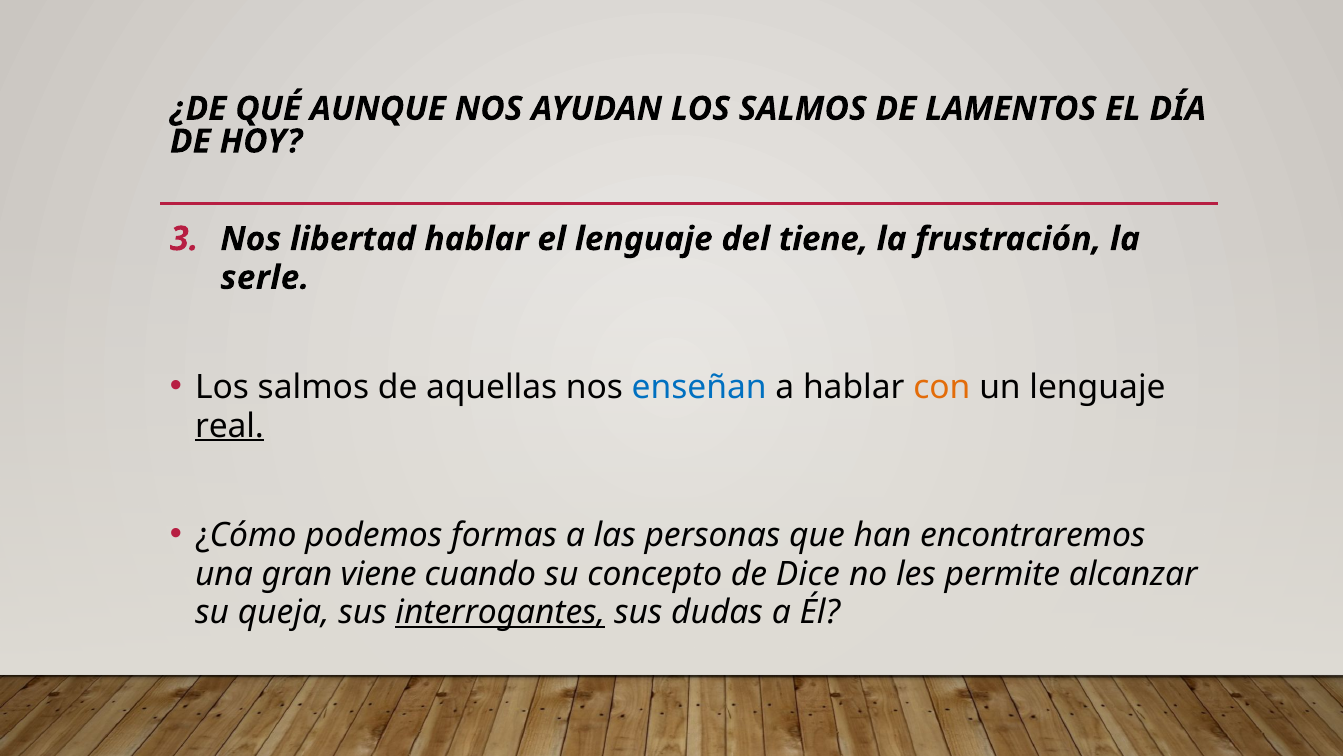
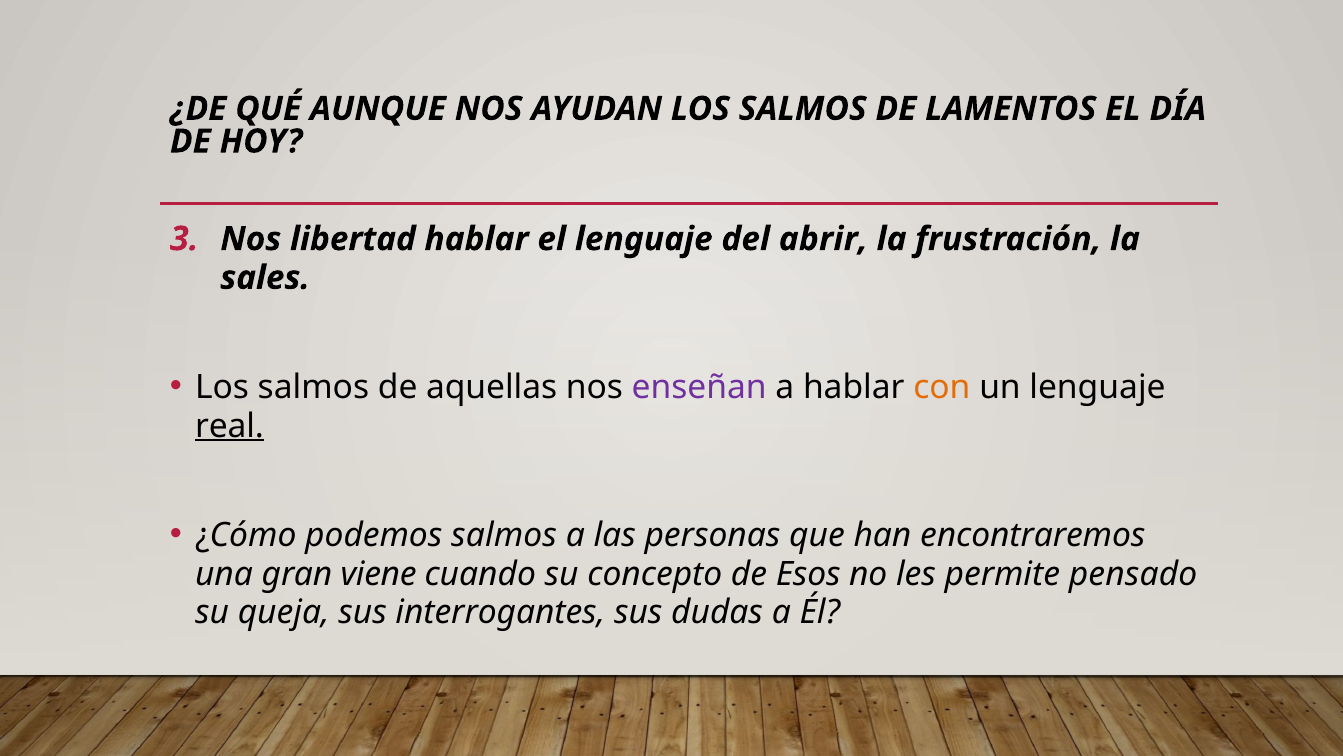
tiene: tiene -> abrir
serle: serle -> sales
enseñan colour: blue -> purple
podemos formas: formas -> salmos
Dice: Dice -> Esos
alcanzar: alcanzar -> pensado
interrogantes underline: present -> none
